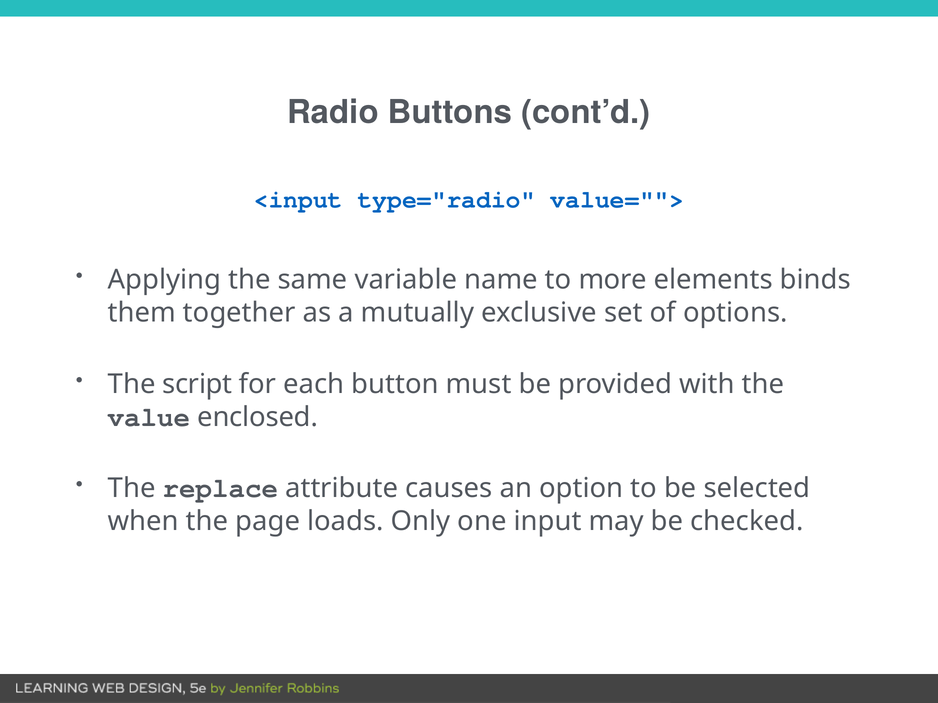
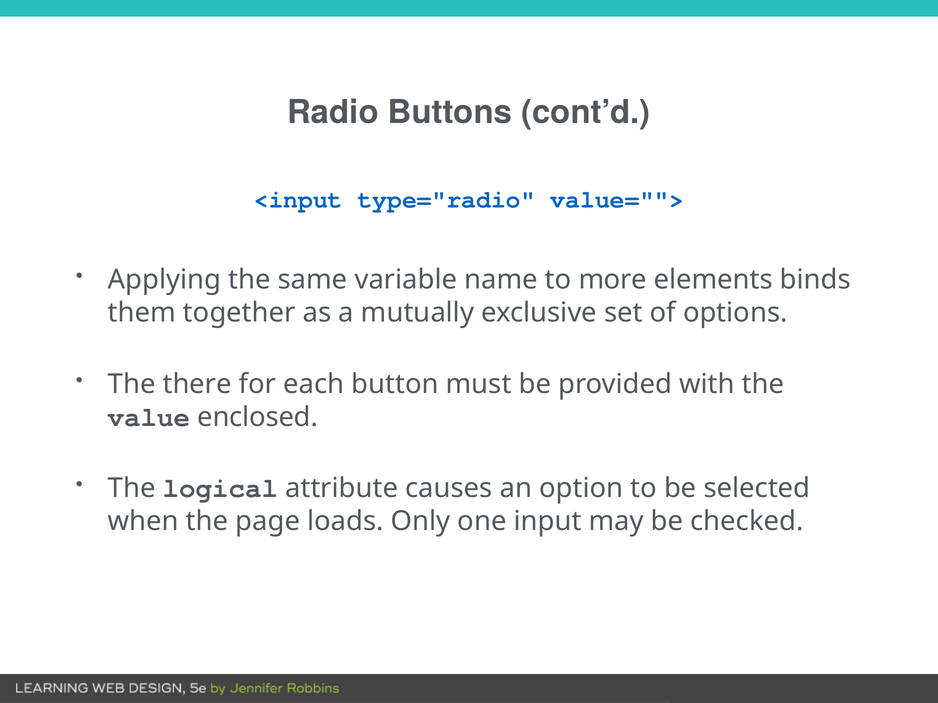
script: script -> there
replace: replace -> logical
